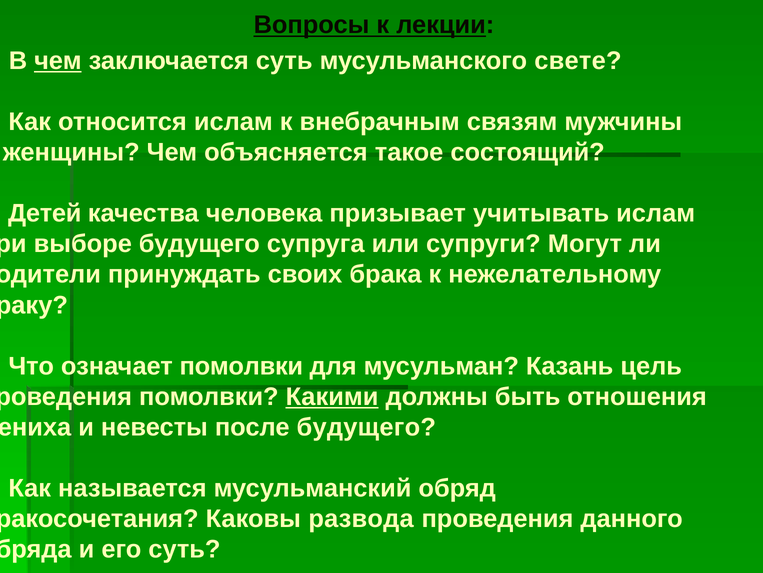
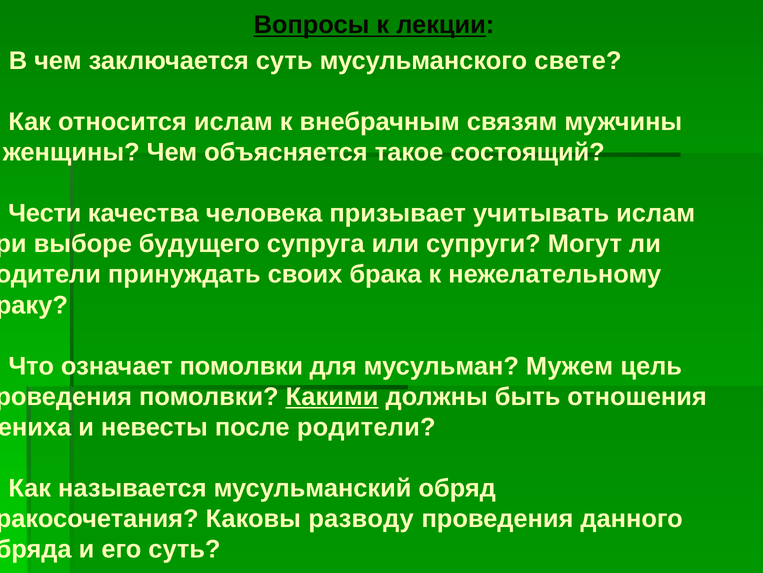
чем at (58, 61) underline: present -> none
Детей: Детей -> Чести
Казань: Казань -> Мужем
после будущего: будущего -> родители
развода: развода -> разводу
